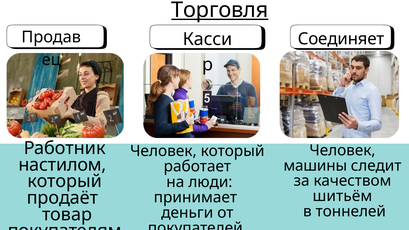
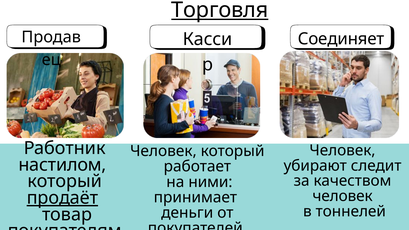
машины: машины -> убирают
люди: люди -> ними
шитьём at (342, 196): шитьём -> человек
продаёт underline: none -> present
